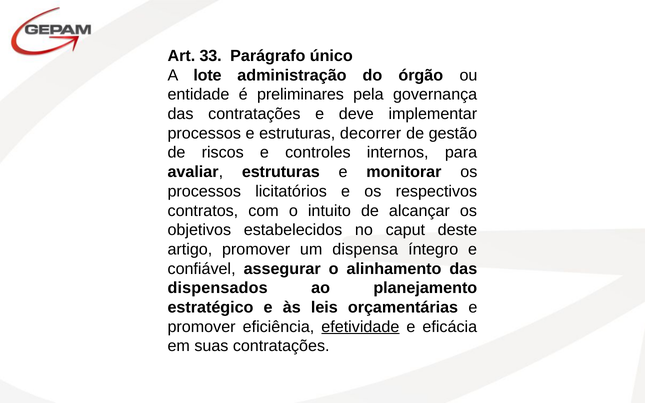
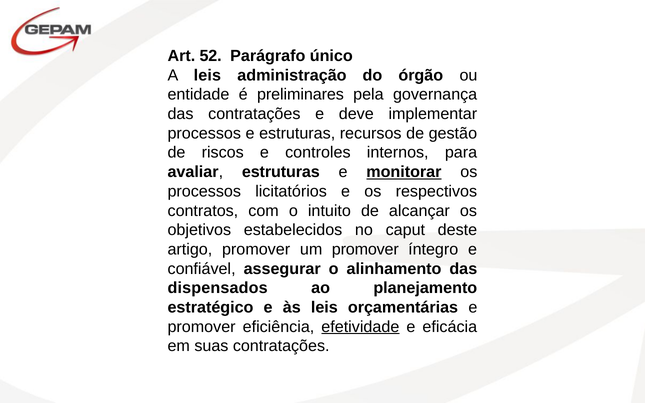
33: 33 -> 52
A lote: lote -> leis
decorrer: decorrer -> recursos
monitorar underline: none -> present
um dispensa: dispensa -> promover
